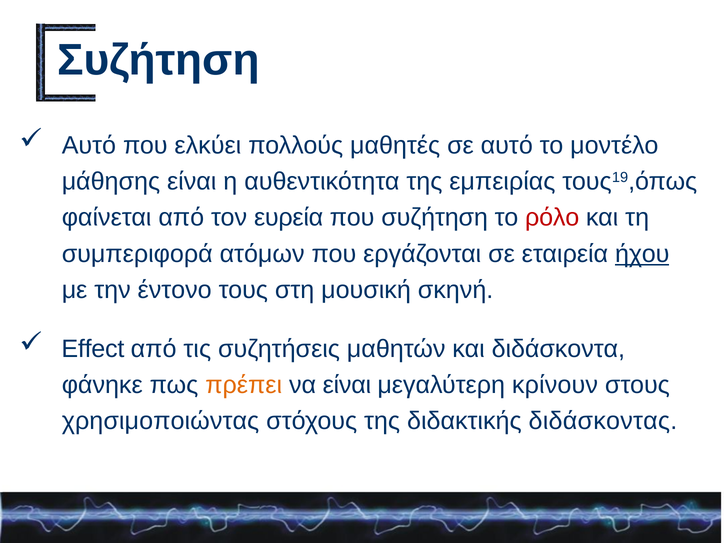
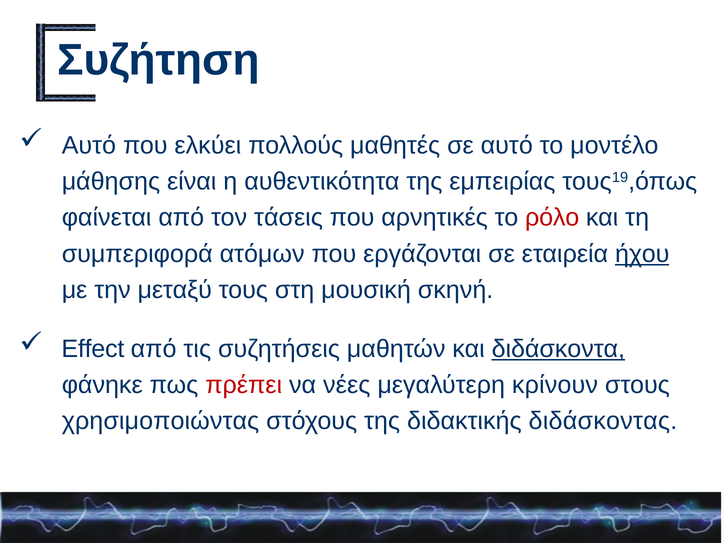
ευρεία: ευρεία -> τάσεις
που συζήτηση: συζήτηση -> αρνητικές
έντονο: έντονο -> μεταξύ
διδάσκοντα underline: none -> present
πρέπει colour: orange -> red
να είναι: είναι -> νέες
